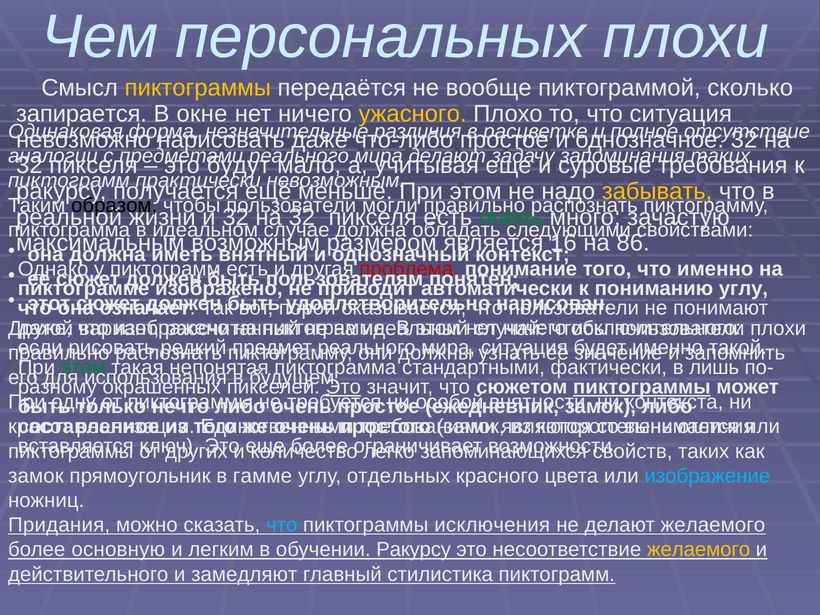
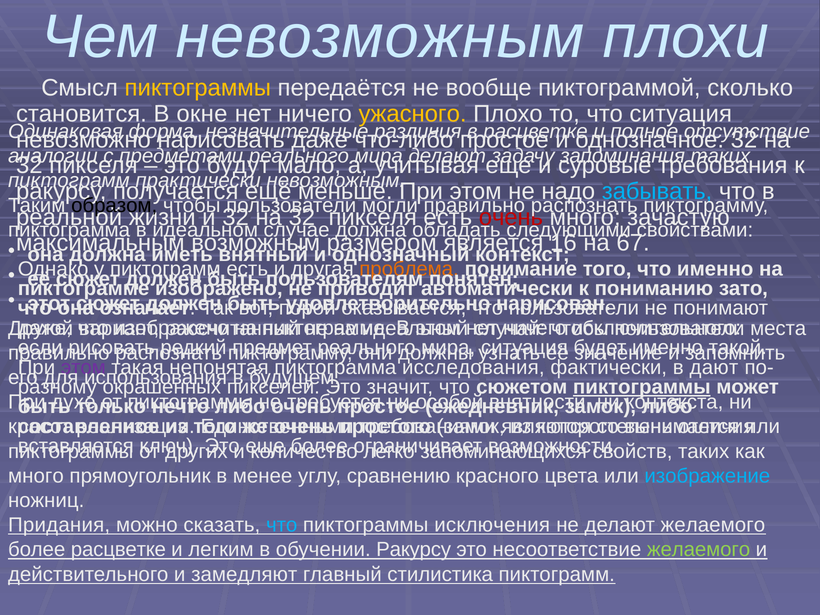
Чем персональных: персональных -> невозможным
запирается: запирается -> становится
забывать colour: yellow -> light blue
очень at (511, 217) colour: green -> red
86: 86 -> 67
проблема colour: red -> orange
пониманию углу: углу -> зато
плохи at (778, 328): плохи -> места
этом at (83, 367) colour: green -> purple
стандартными: стандартными -> исследования
лишь: лишь -> дают
Это at (343, 387) underline: present -> none
одну: одну -> духе
замок at (36, 476): замок -> много
гамме: гамме -> менее
отдельных: отдельных -> сравнению
более основную: основную -> расцветке
желаемого at (699, 550) colour: yellow -> light green
